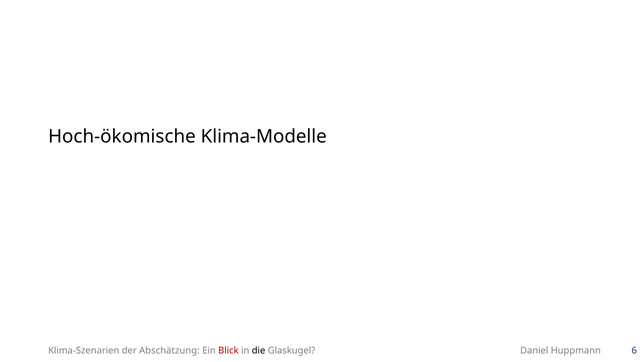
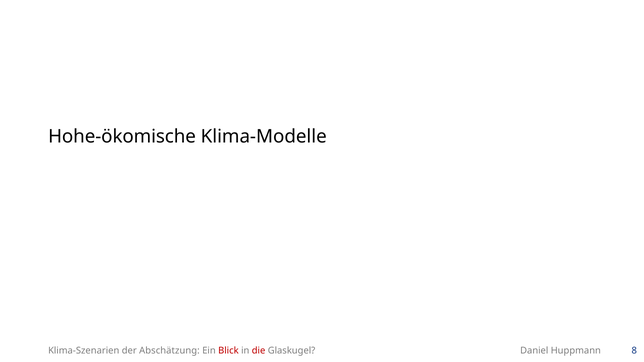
Hoch-ökomische: Hoch-ökomische -> Hohe-ökomische
die colour: black -> red
6: 6 -> 8
